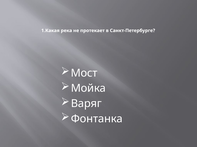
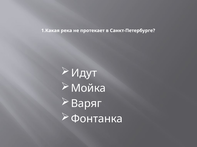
Мост: Мост -> Идут
